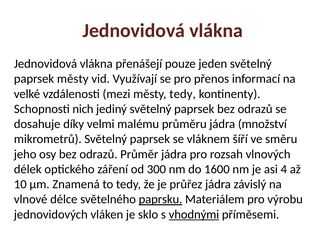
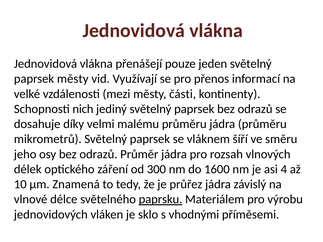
městy tedy: tedy -> části
jádra množství: množství -> průměru
vhodnými underline: present -> none
